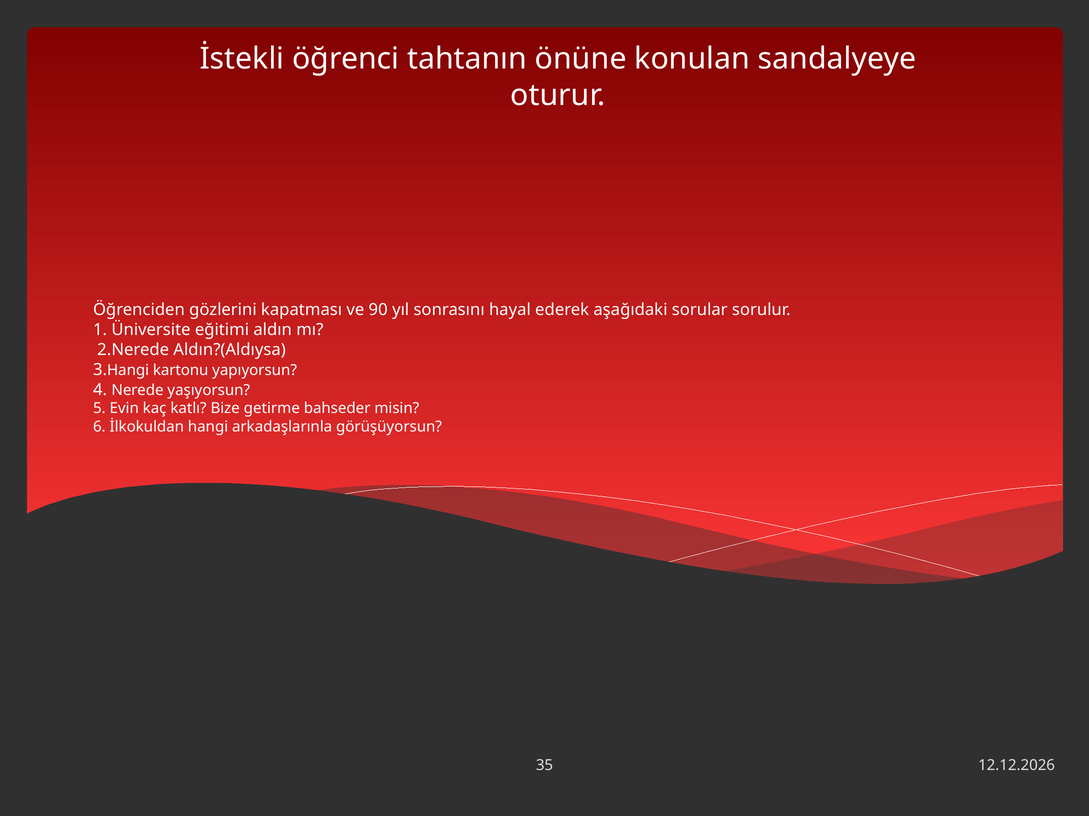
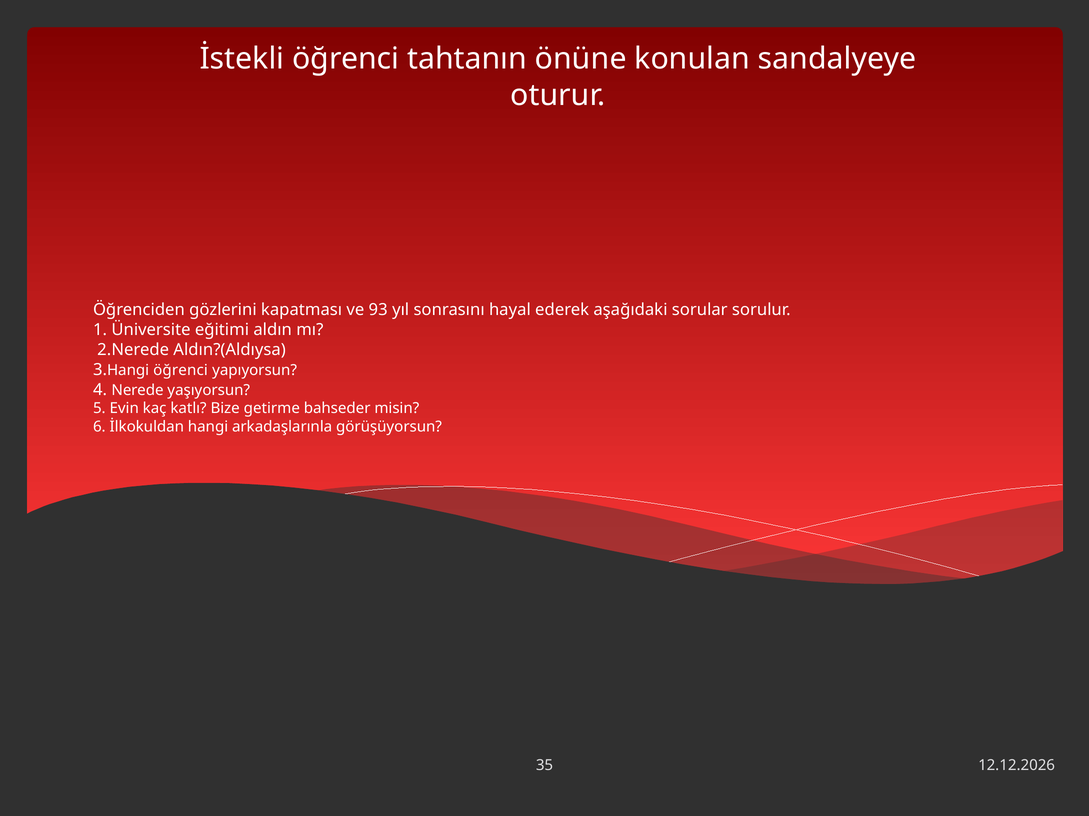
90: 90 -> 93
3.Hangi kartonu: kartonu -> öğrenci
